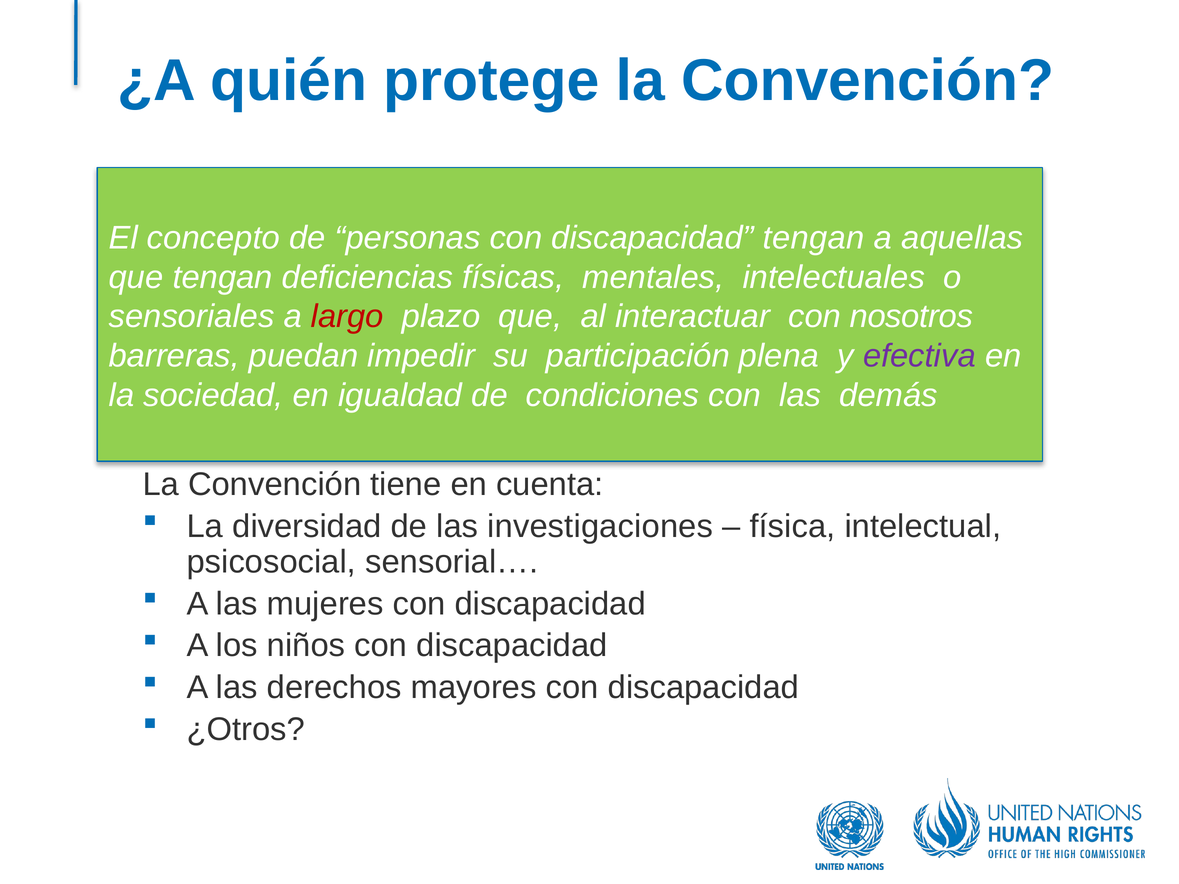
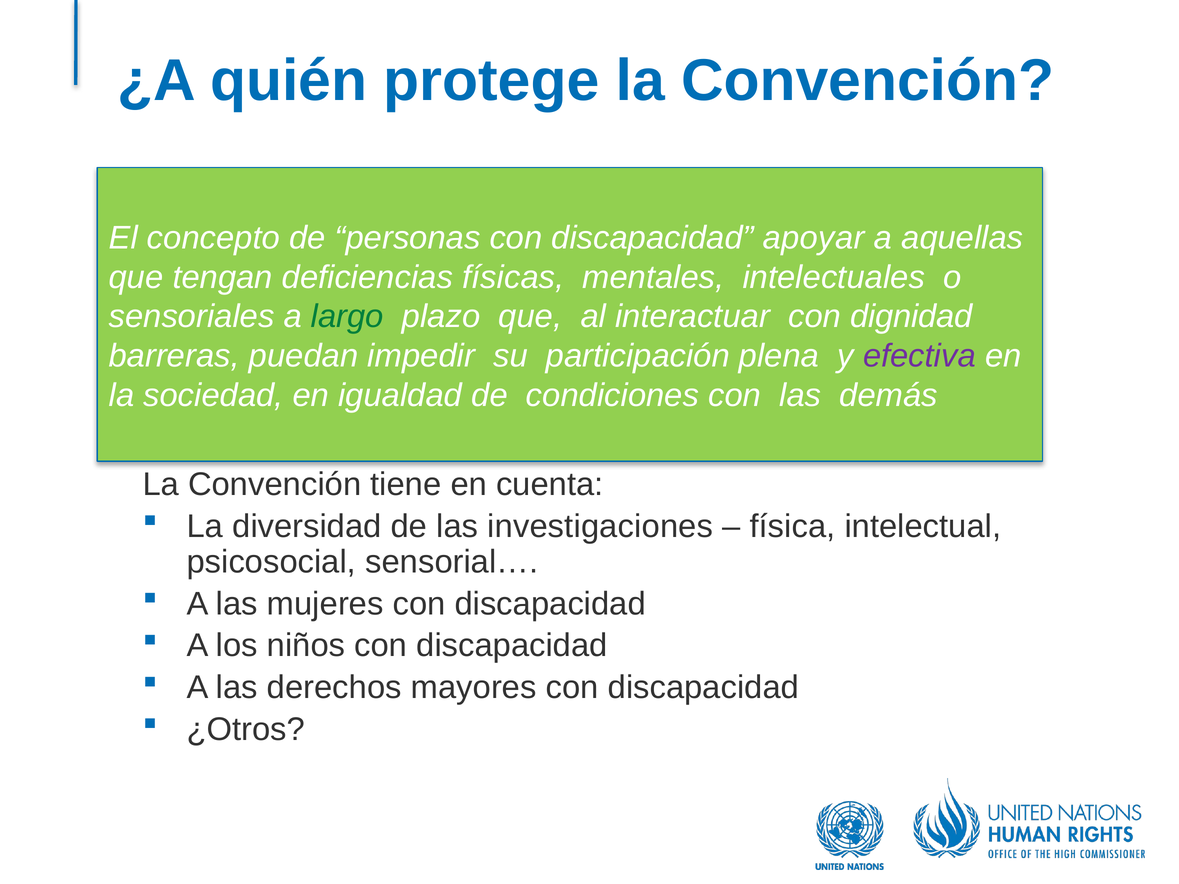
discapacidad tengan: tengan -> apoyar
largo colour: red -> green
nosotros: nosotros -> dignidad
